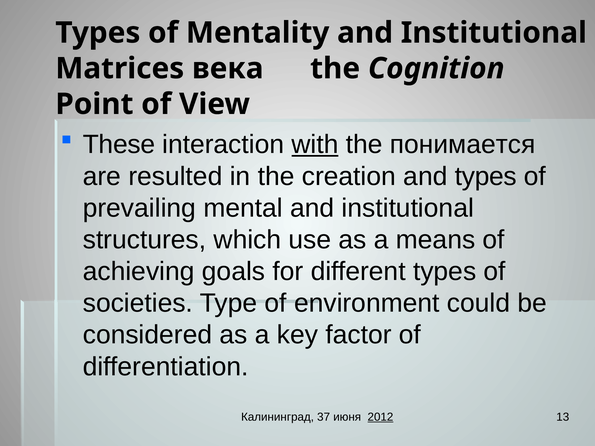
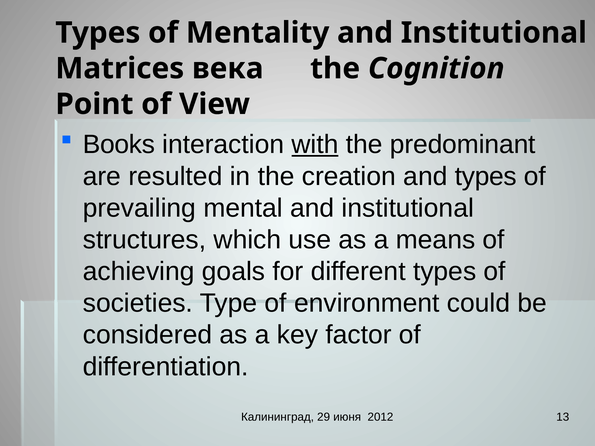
These: These -> Books
понимается: понимается -> predominant
37: 37 -> 29
2012 underline: present -> none
